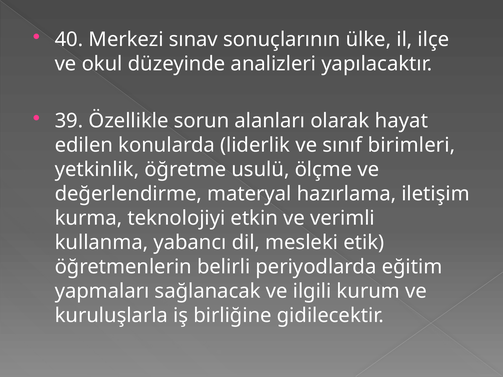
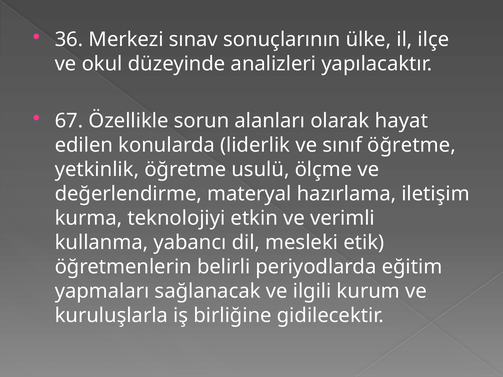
40: 40 -> 36
39: 39 -> 67
sınıf birimleri: birimleri -> öğretme
